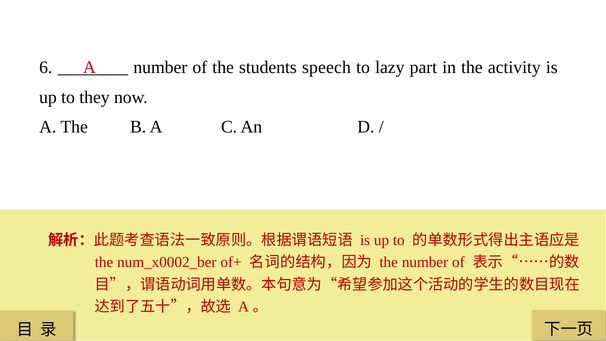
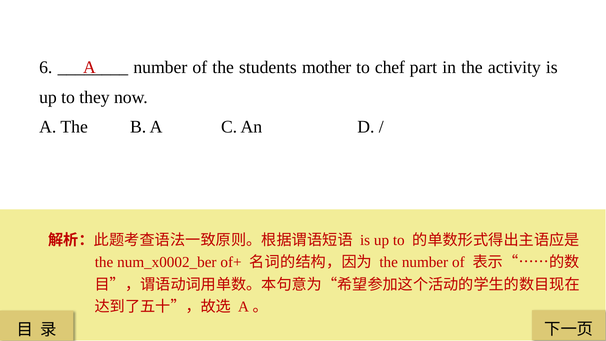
speech: speech -> mother
lazy: lazy -> chef
